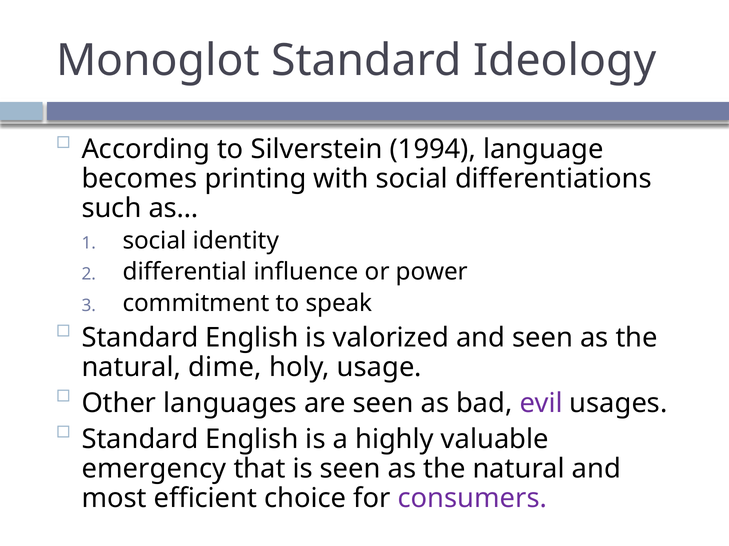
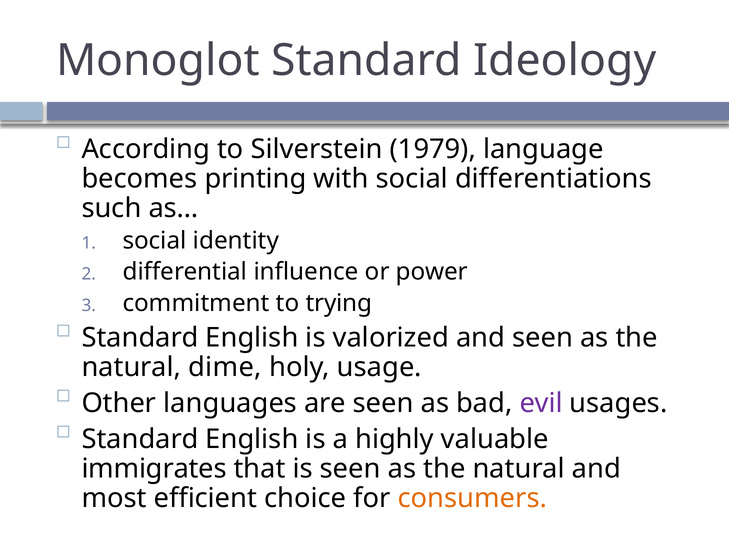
1994: 1994 -> 1979
speak: speak -> trying
emergency: emergency -> immigrates
consumers colour: purple -> orange
